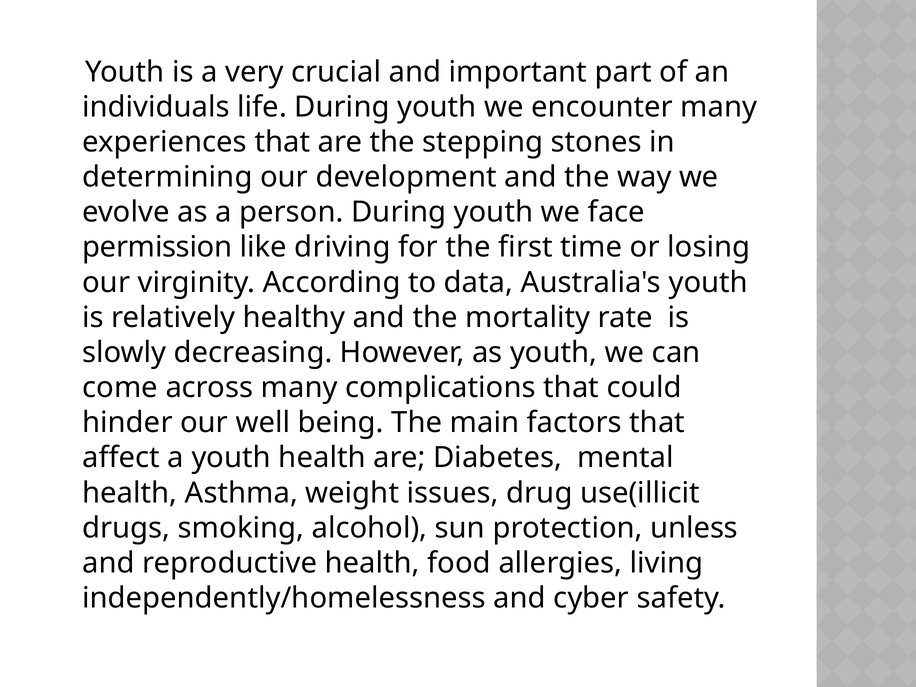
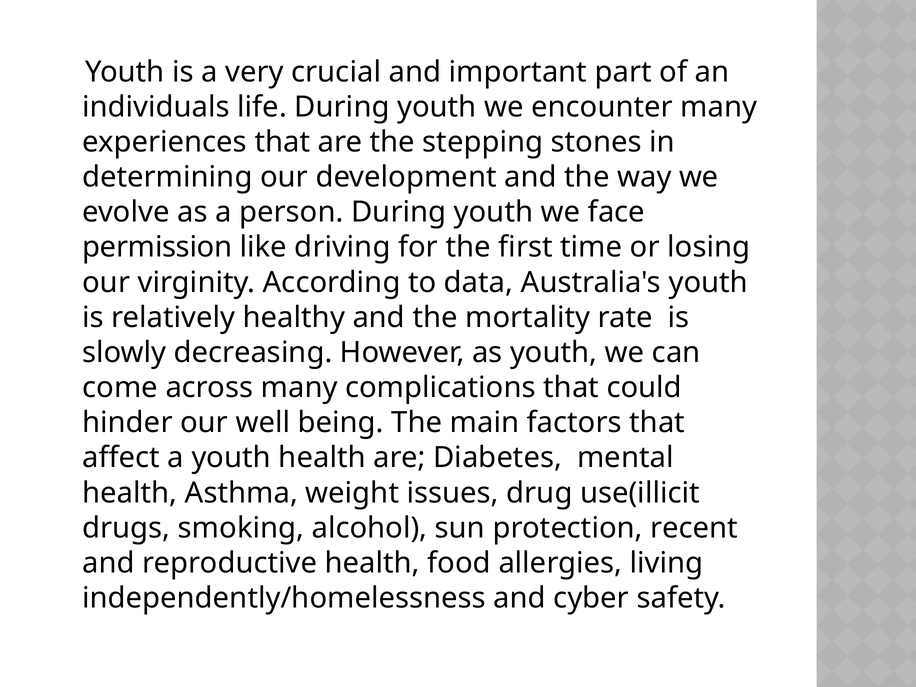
unless: unless -> recent
